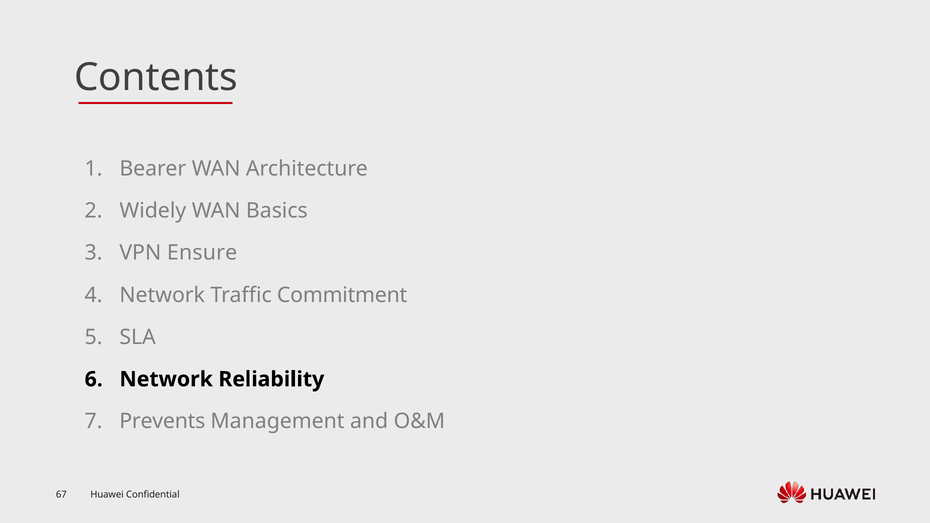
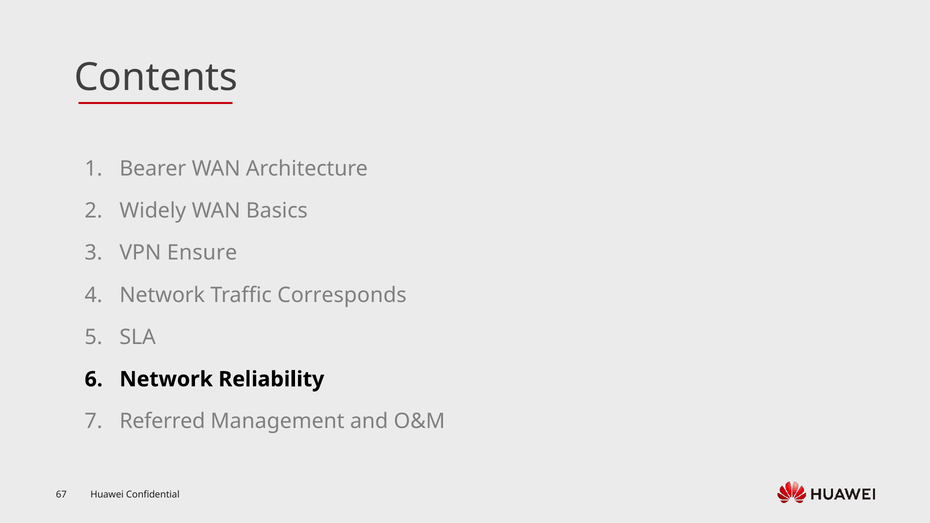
Commitment: Commitment -> Corresponds
Prevents: Prevents -> Referred
